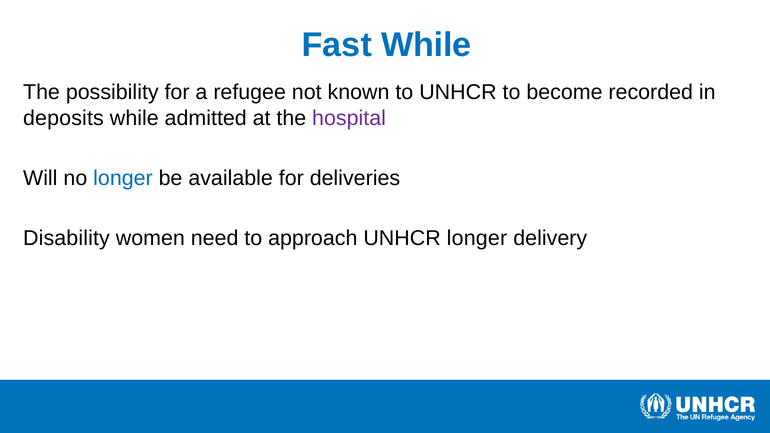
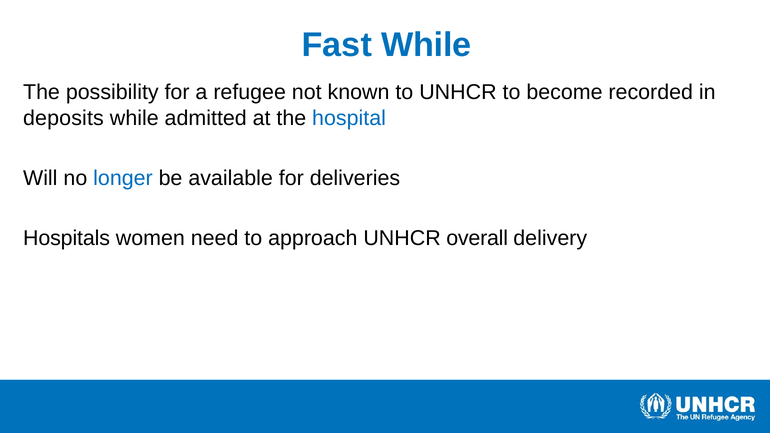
hospital colour: purple -> blue
Disability: Disability -> Hospitals
UNHCR longer: longer -> overall
